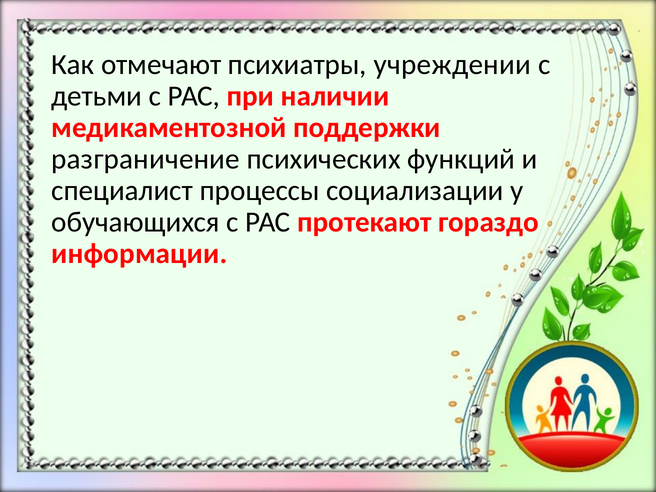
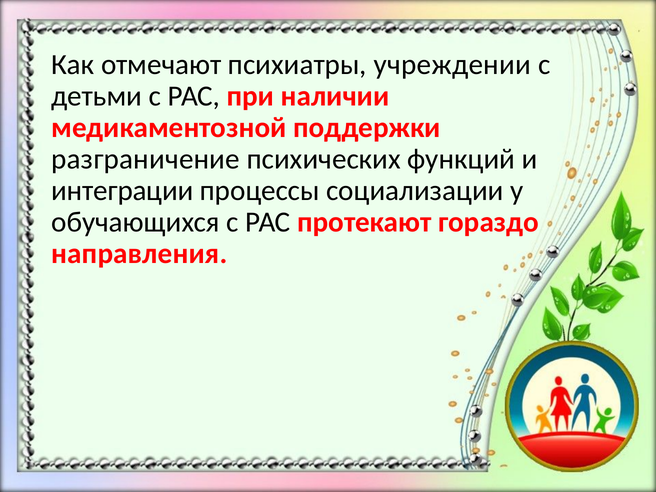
специалист: специалист -> интеграции
информации: информации -> направления
